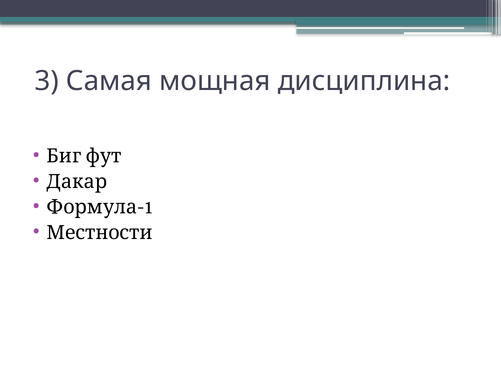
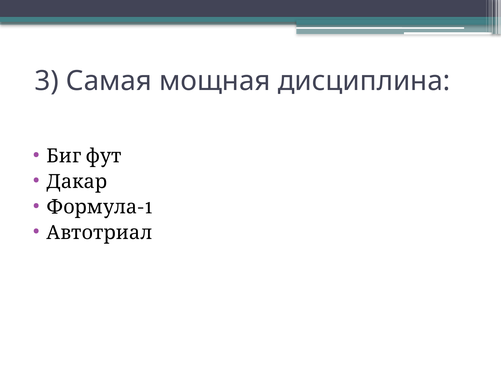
Местности: Местности -> Автотриал
